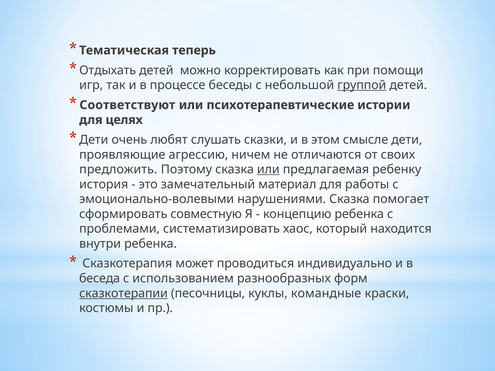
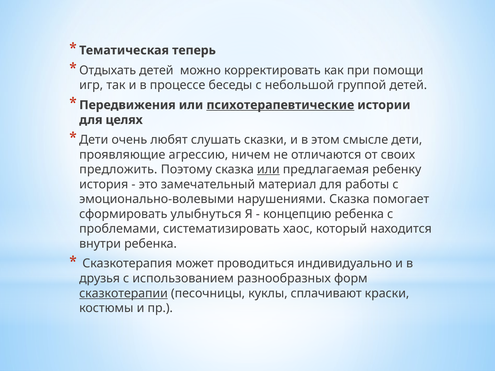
группой underline: present -> none
Соответствуют: Соответствуют -> Передвижения
психотерапевтические underline: none -> present
совместную: совместную -> улыбнуться
беседа: беседа -> друзья
командные: командные -> сплачивают
